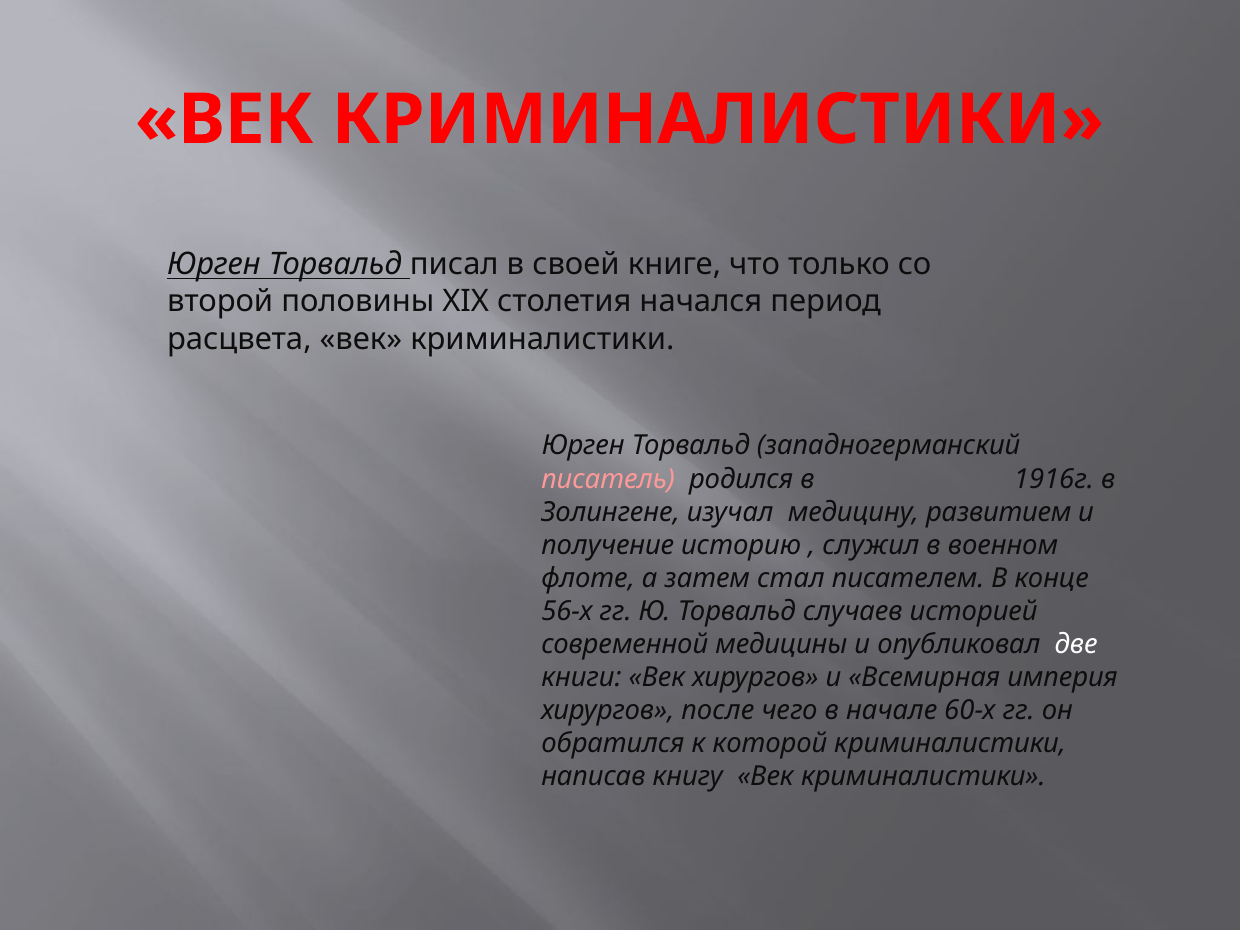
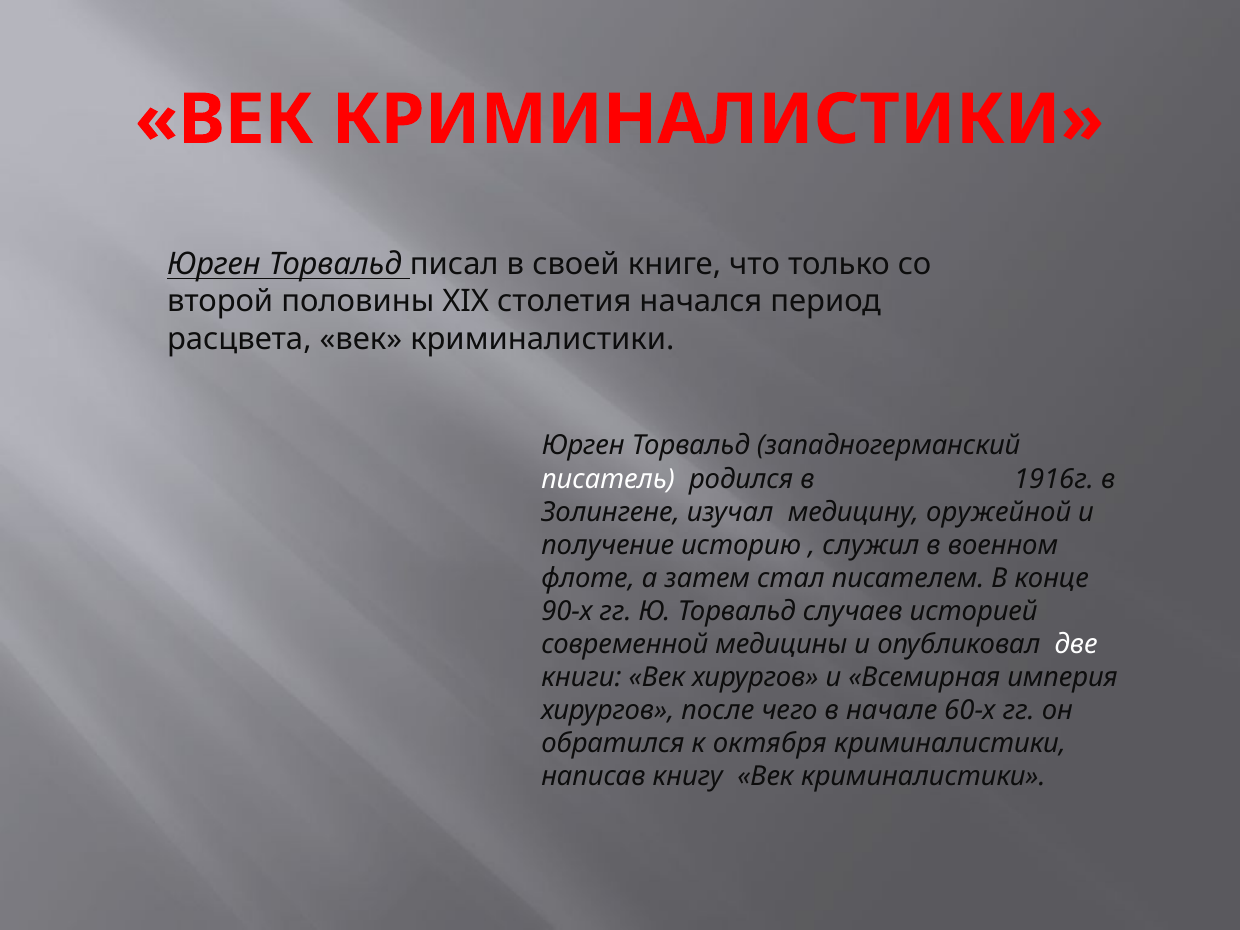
писатель colour: pink -> white
развитием: развитием -> оружейной
56-х: 56-х -> 90-х
которой: которой -> октября
